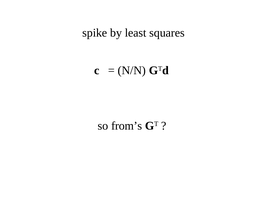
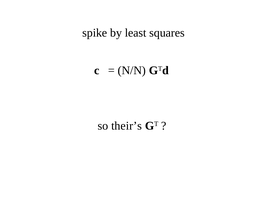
from’s: from’s -> their’s
